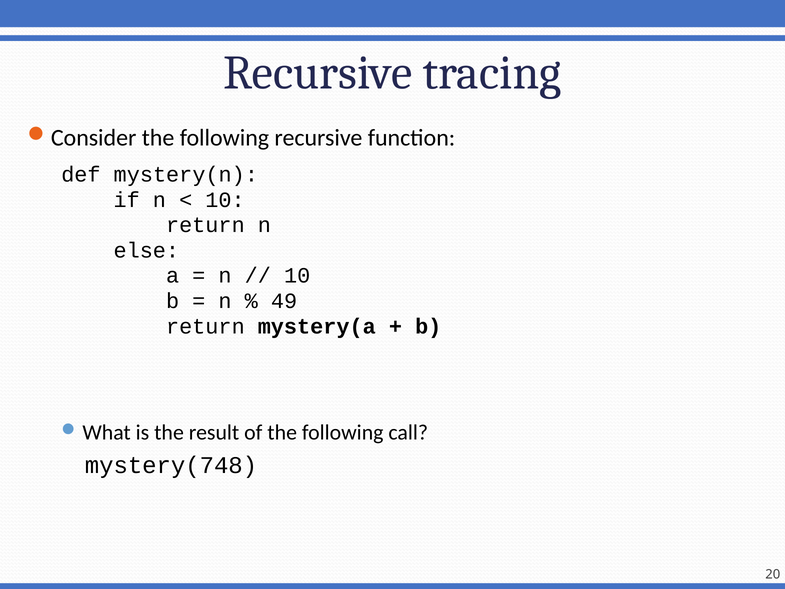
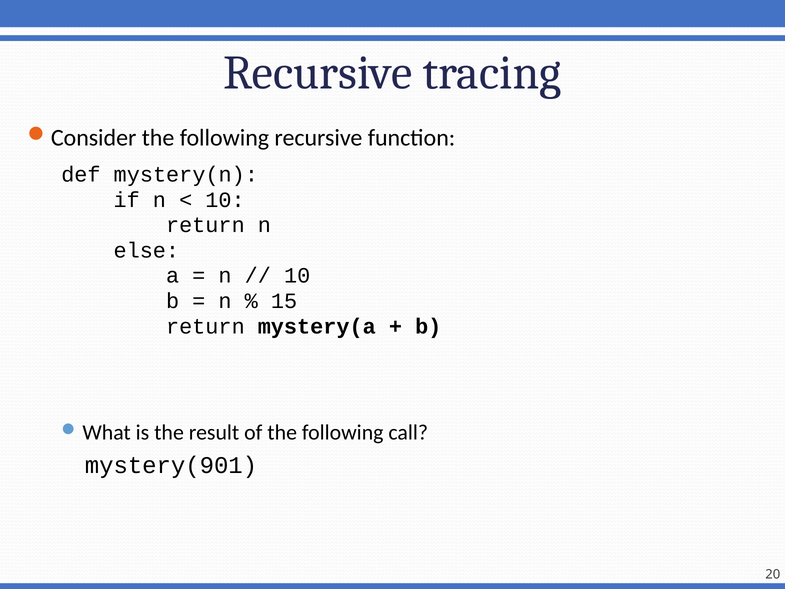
49: 49 -> 15
mystery(748: mystery(748 -> mystery(901
